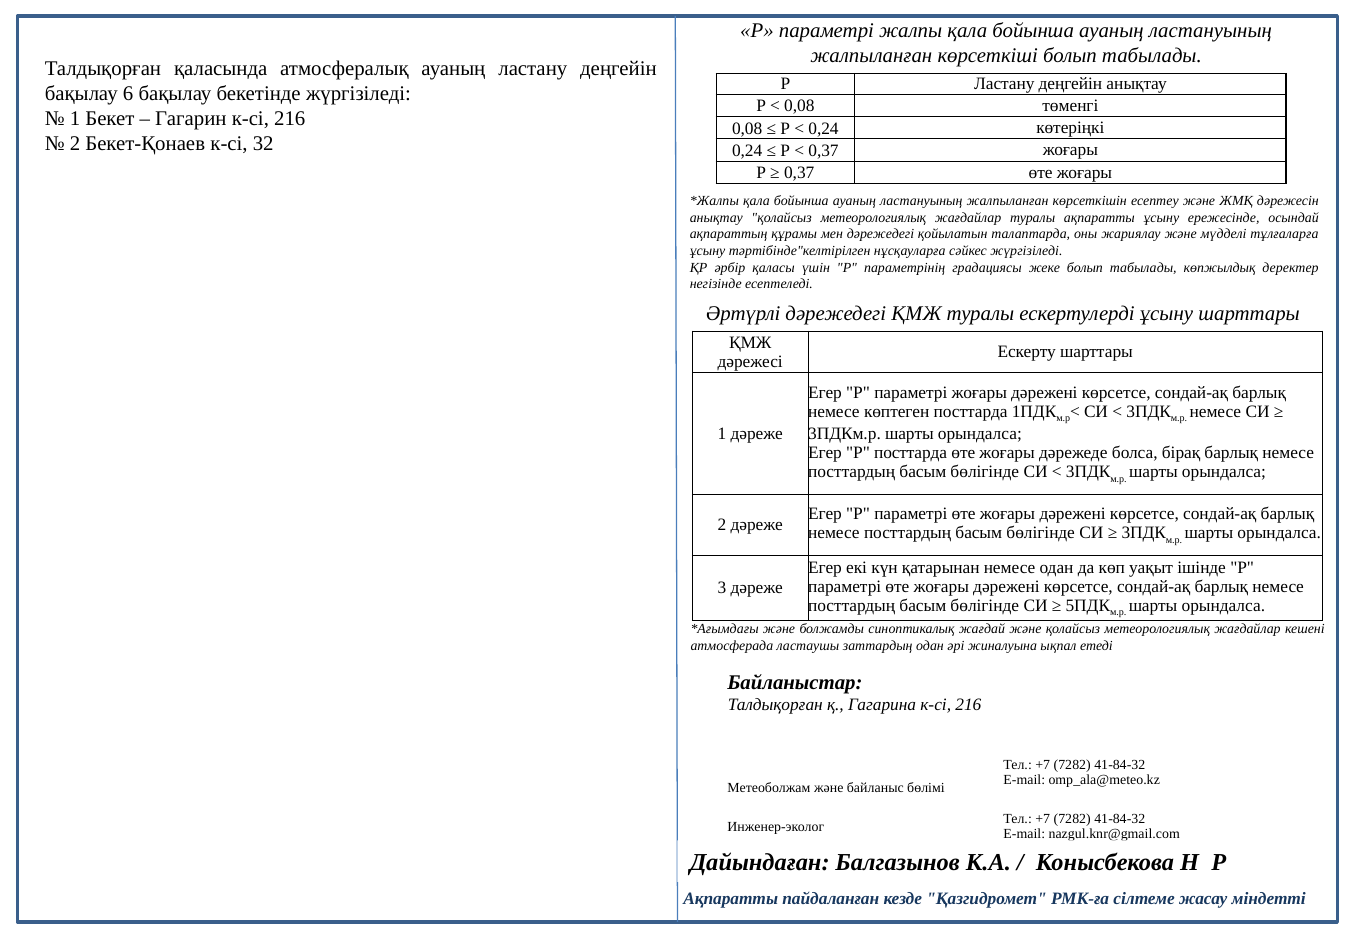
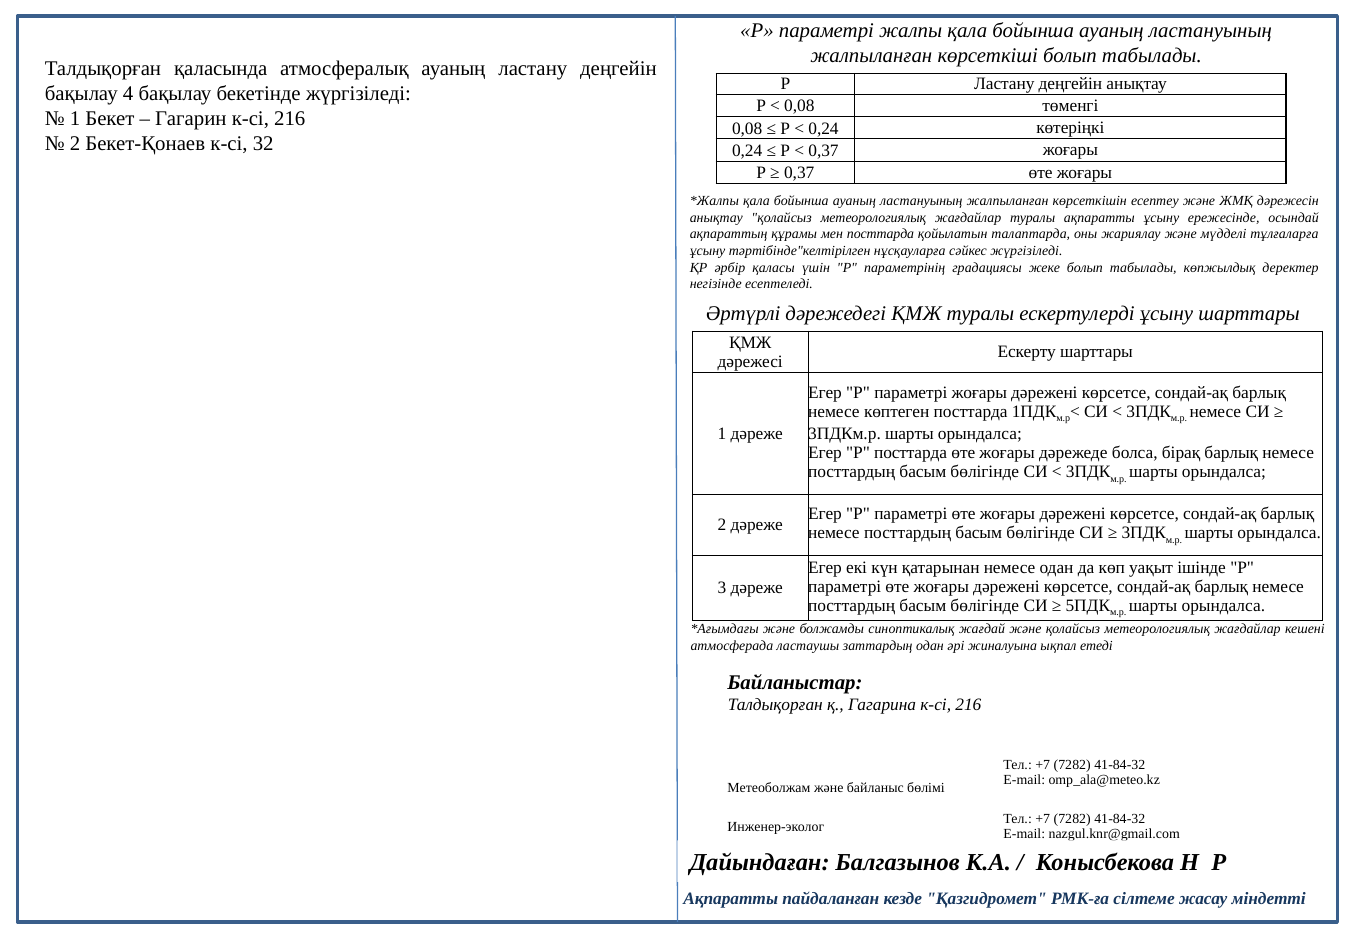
6: 6 -> 4
мен дәрежедегі: дәрежедегі -> посттарда
